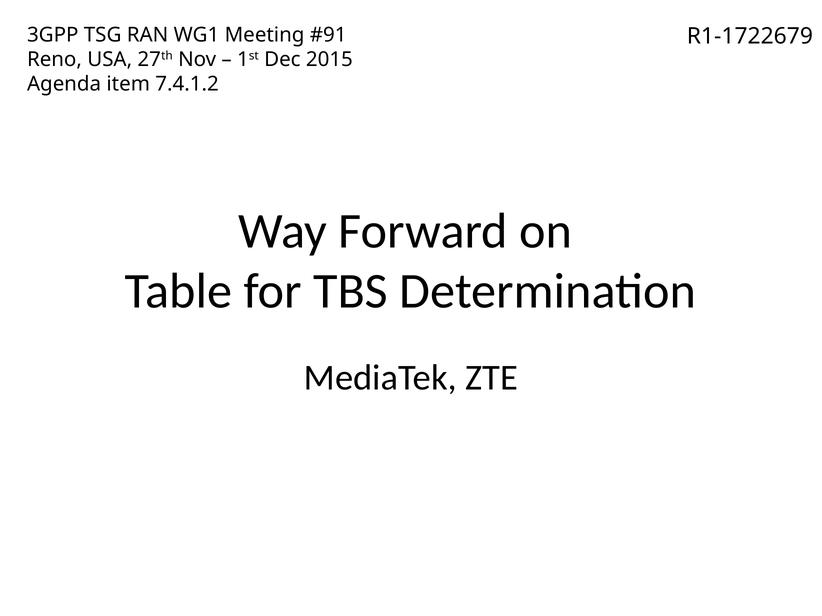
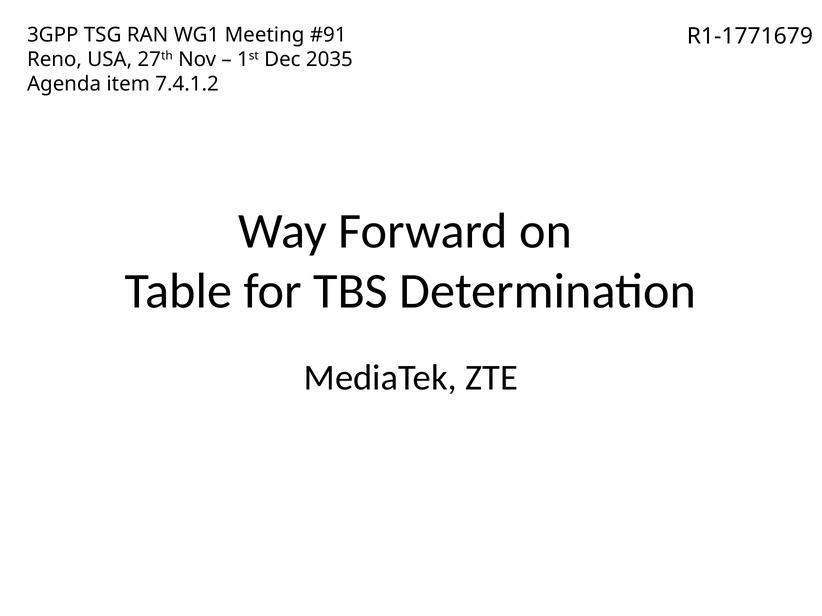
R1-1722679: R1-1722679 -> R1-1771679
2015: 2015 -> 2035
